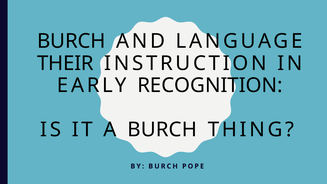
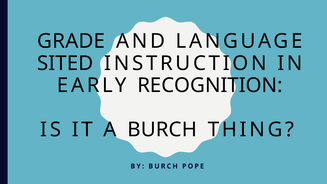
BURCH at (71, 41): BURCH -> GRADE
THEIR: THEIR -> SITED
